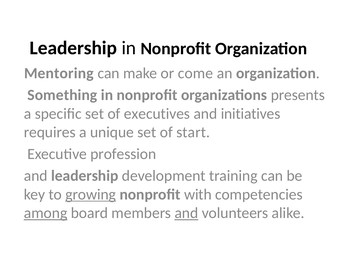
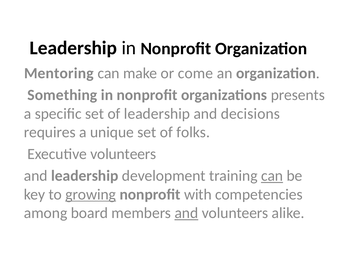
of executives: executives -> leadership
initiatives: initiatives -> decisions
start: start -> folks
Executive profession: profession -> volunteers
can at (272, 176) underline: none -> present
among underline: present -> none
